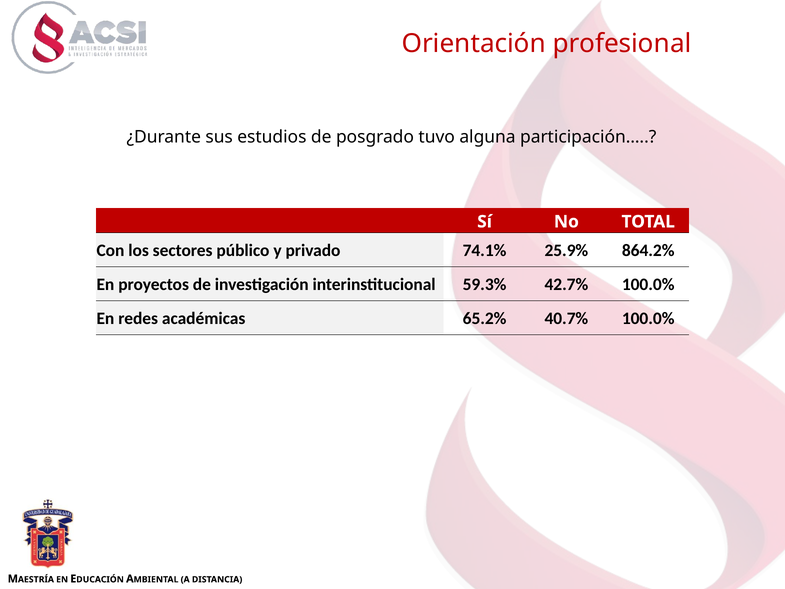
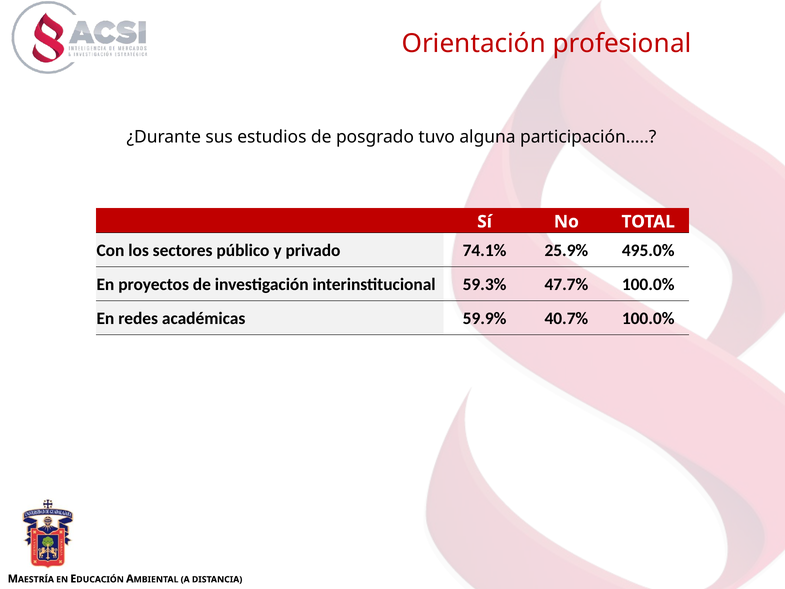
864.2%: 864.2% -> 495.0%
42.7%: 42.7% -> 47.7%
65.2%: 65.2% -> 59.9%
